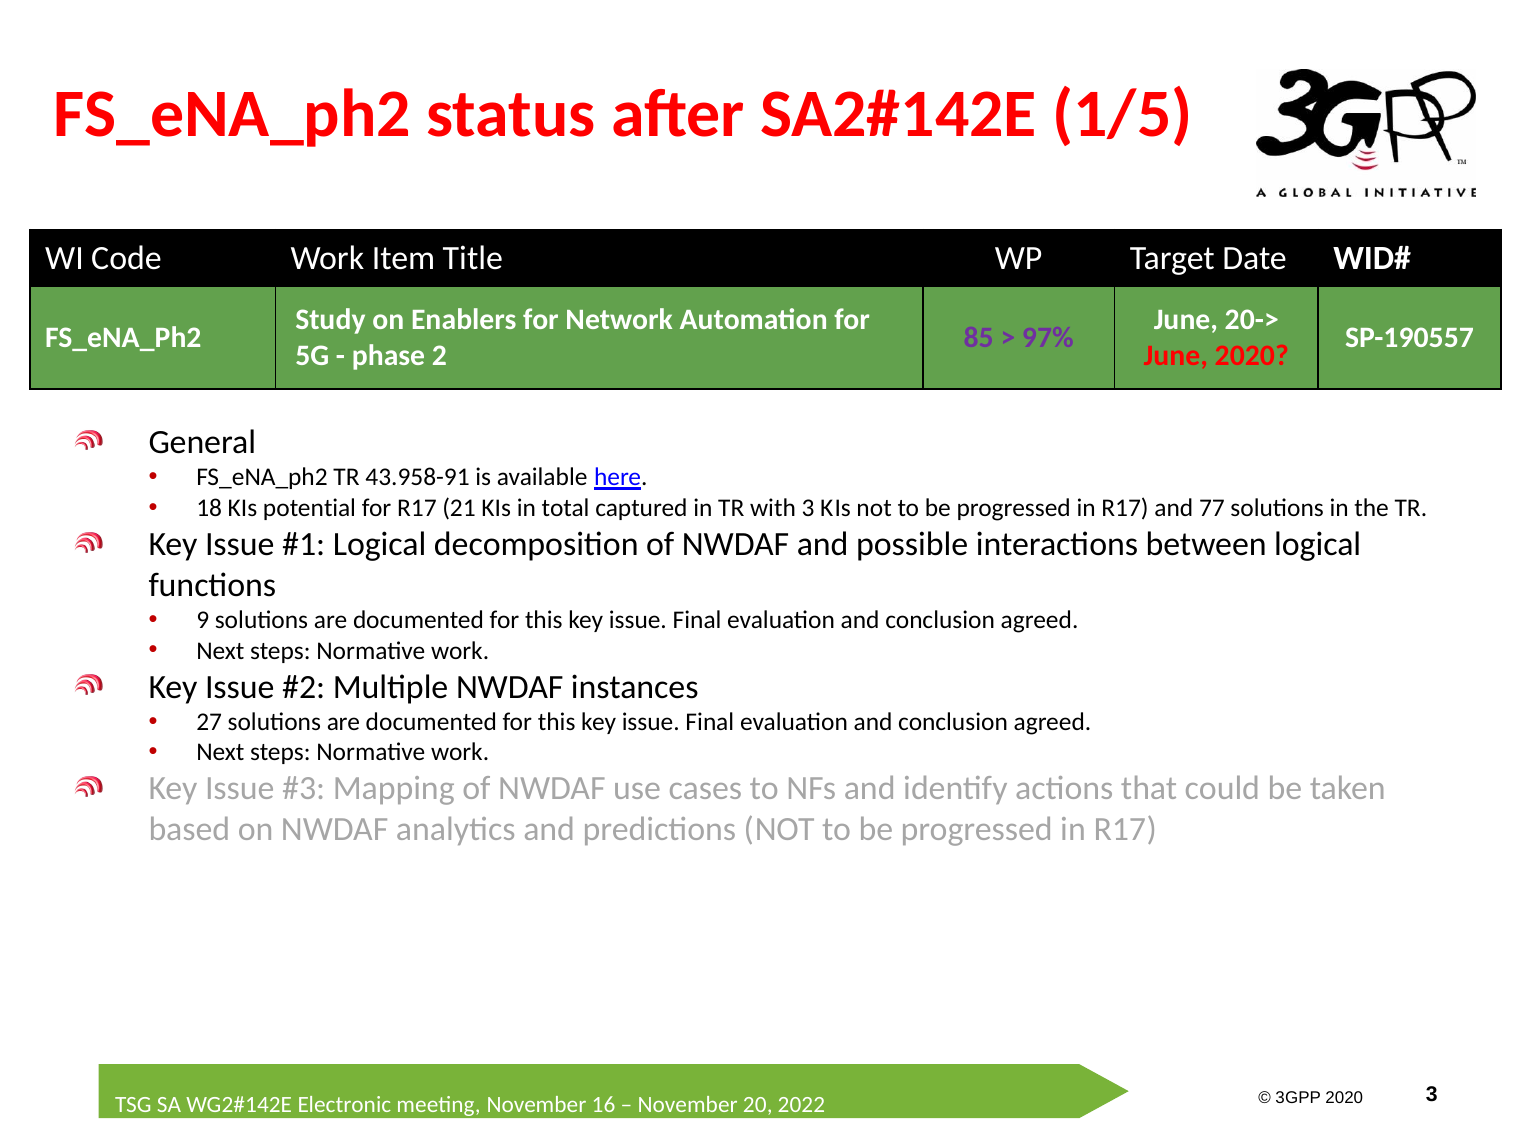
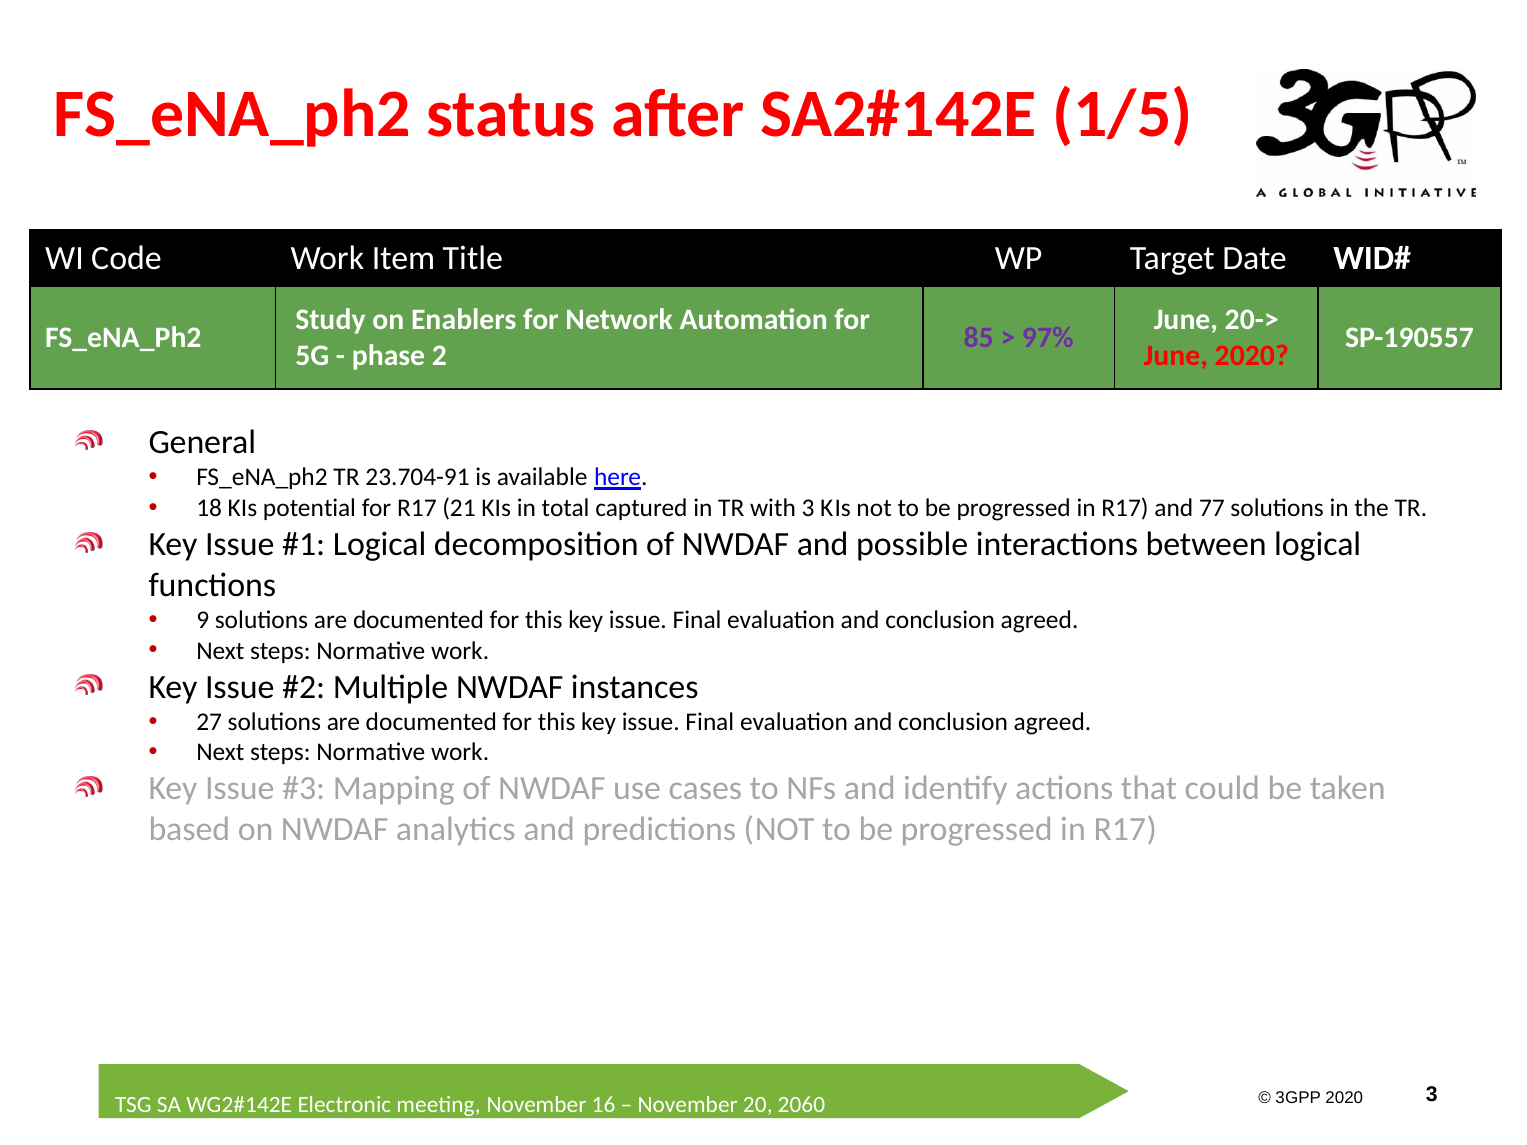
43.958-91: 43.958-91 -> 23.704-91
2022: 2022 -> 2060
